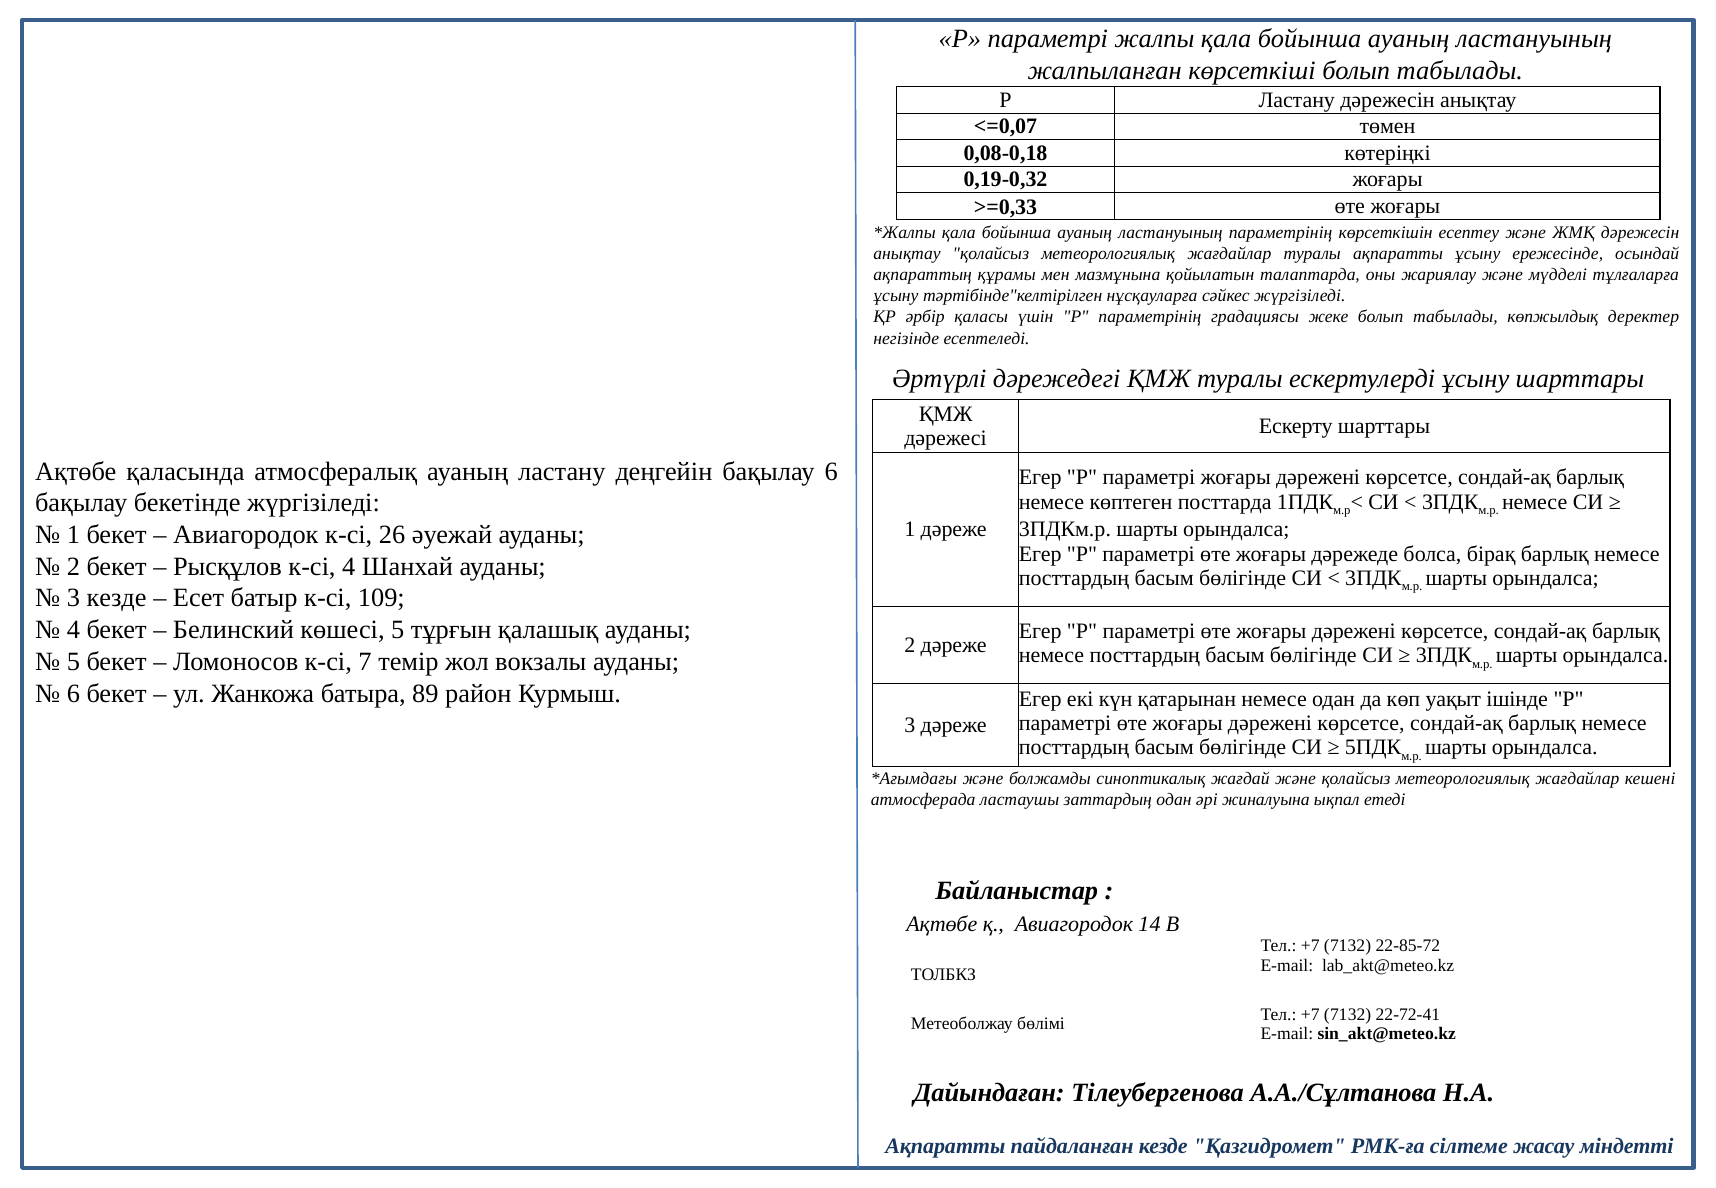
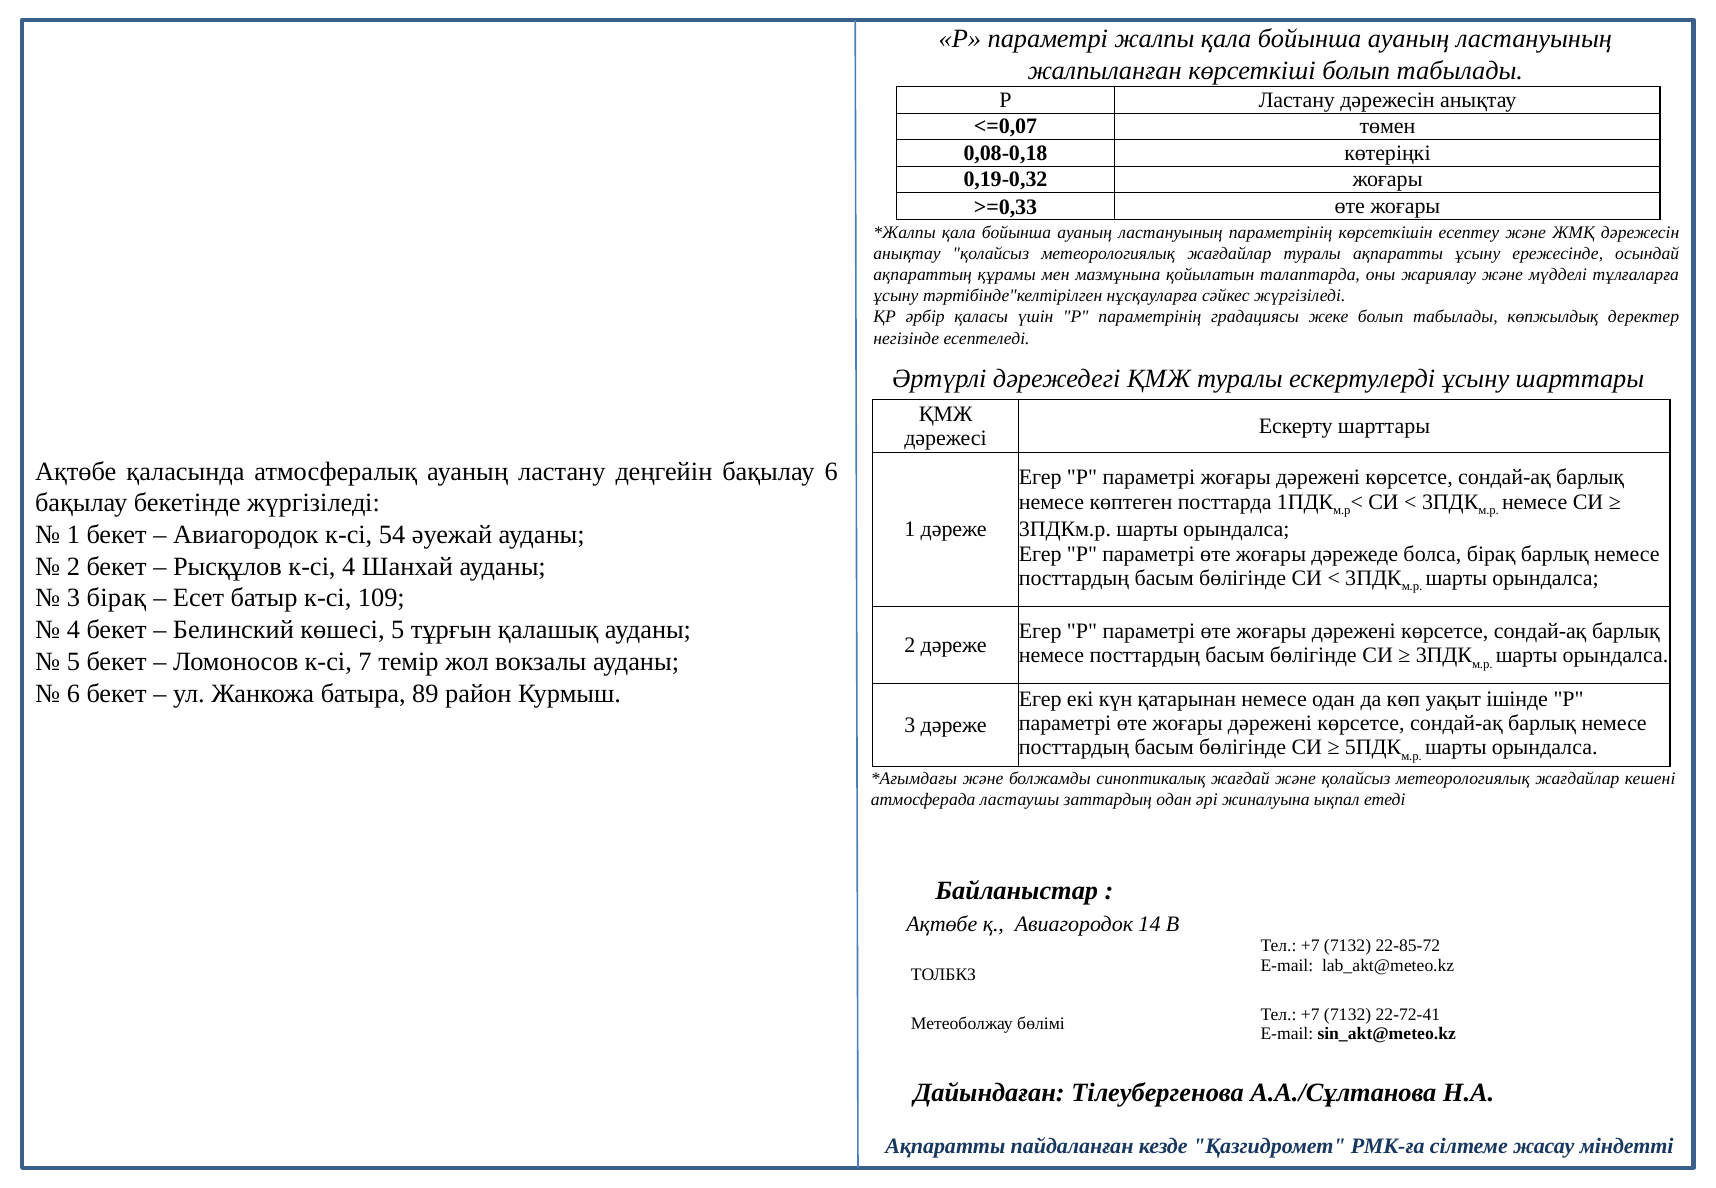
26: 26 -> 54
3 кезде: кезде -> бірақ
